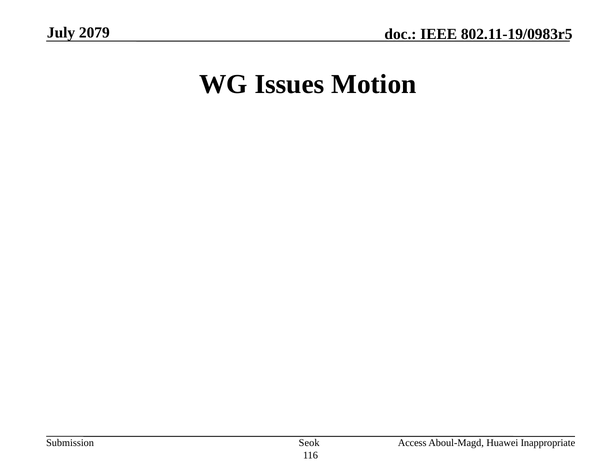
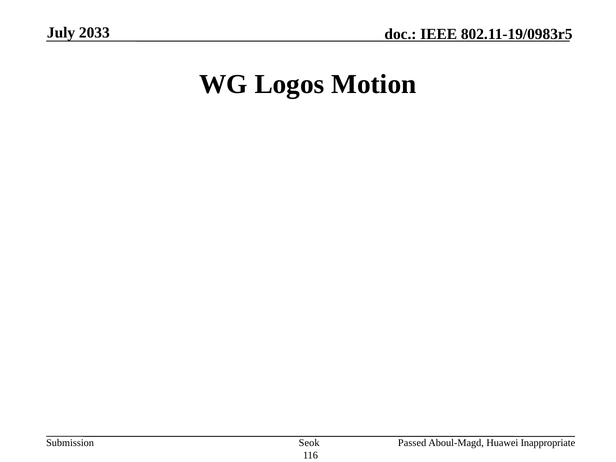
2079: 2079 -> 2033
Issues: Issues -> Logos
Access: Access -> Passed
